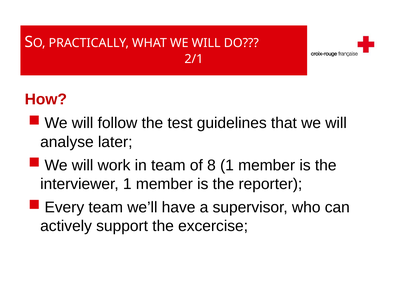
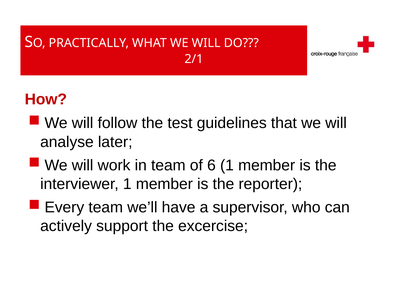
8: 8 -> 6
